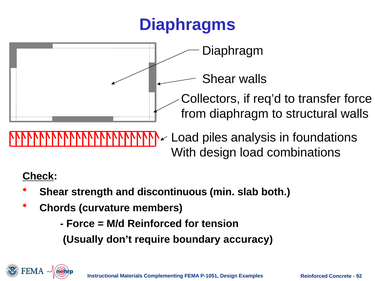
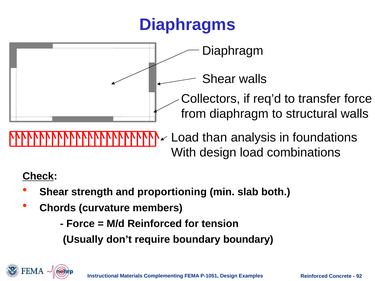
piles: piles -> than
discontinuous: discontinuous -> proportioning
boundary accuracy: accuracy -> boundary
